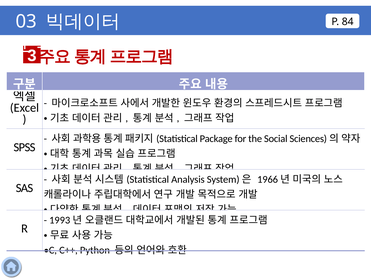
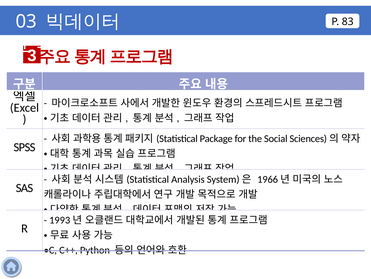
84: 84 -> 83
